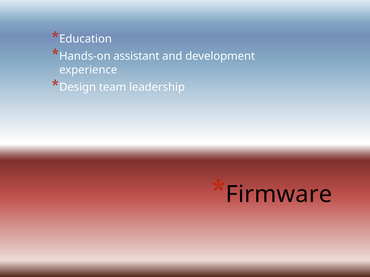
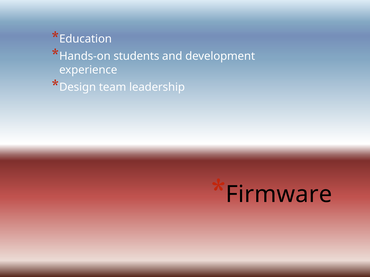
assistant: assistant -> students
